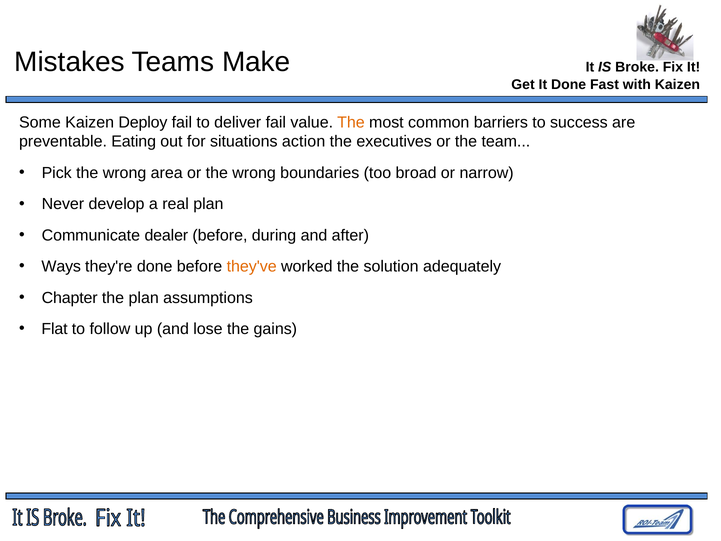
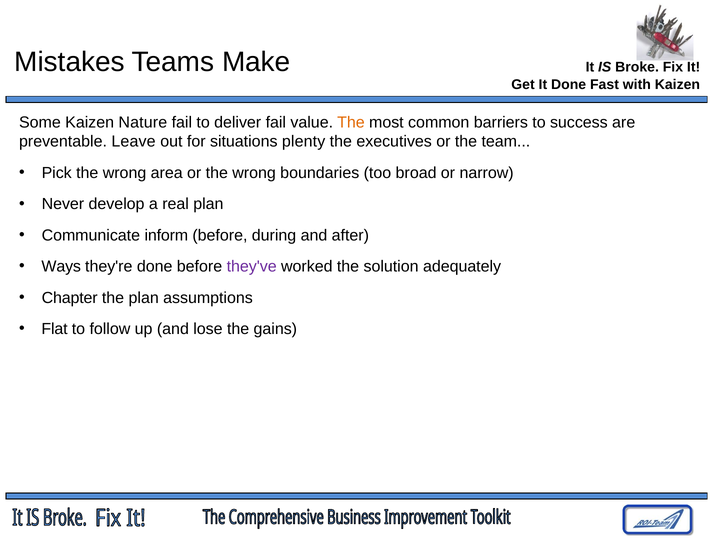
Deploy: Deploy -> Nature
Eating: Eating -> Leave
action: action -> plenty
dealer: dealer -> inform
they've colour: orange -> purple
